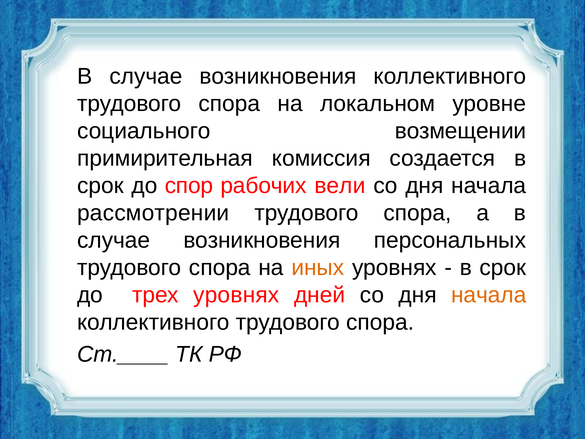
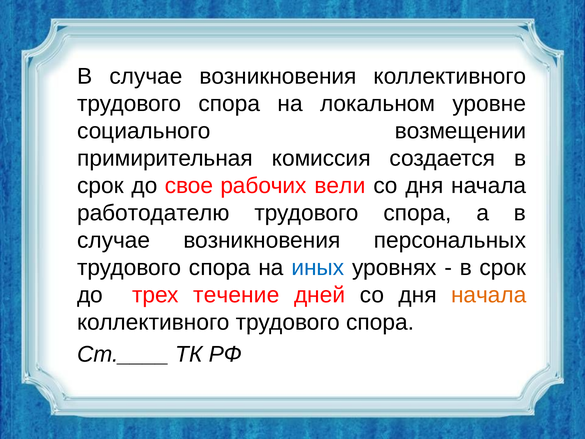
спор: спор -> свое
рассмотрении: рассмотрении -> работодателю
иных colour: orange -> blue
трех уровнях: уровнях -> течение
